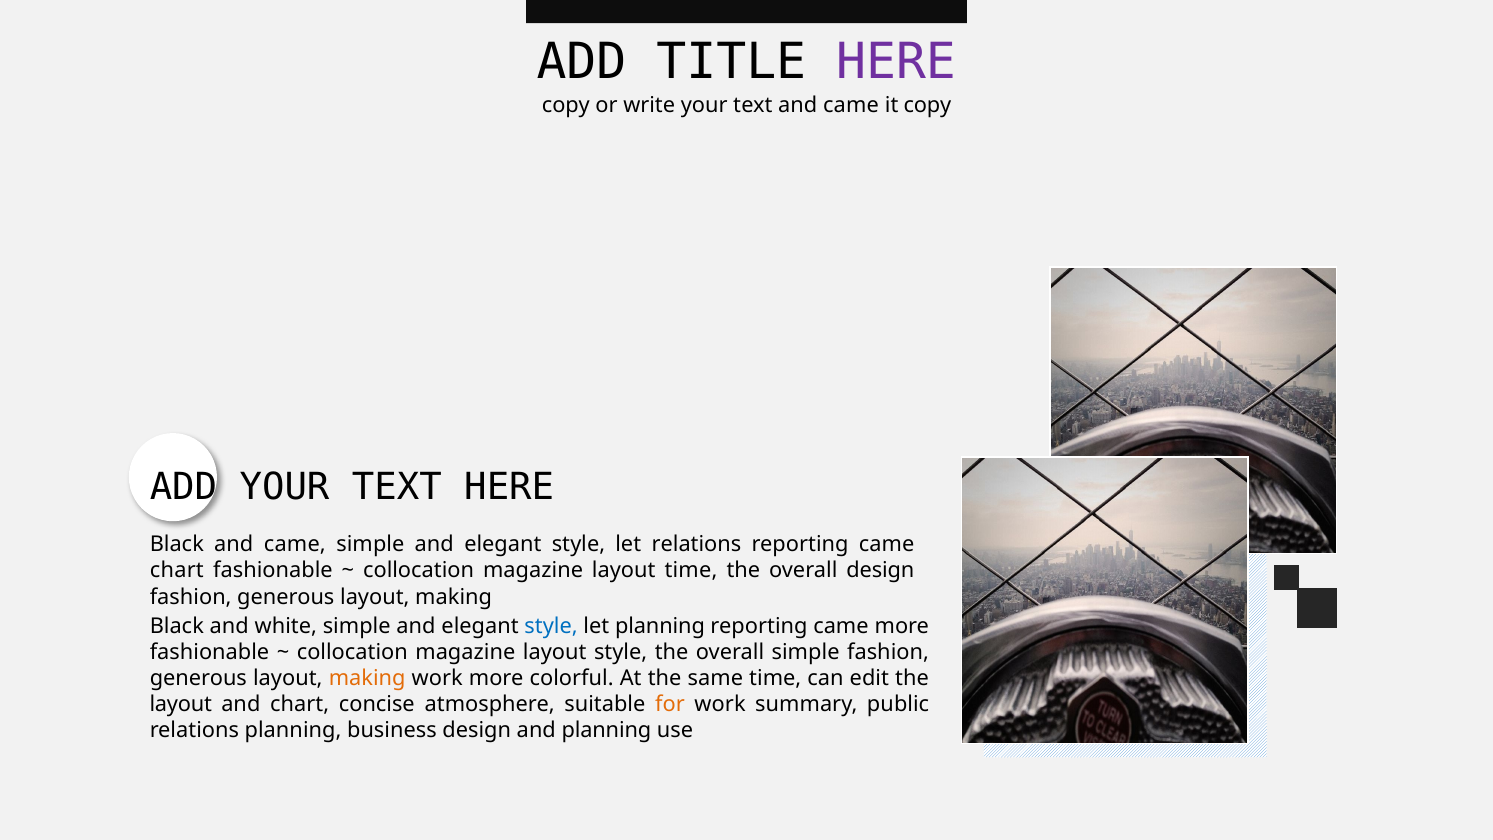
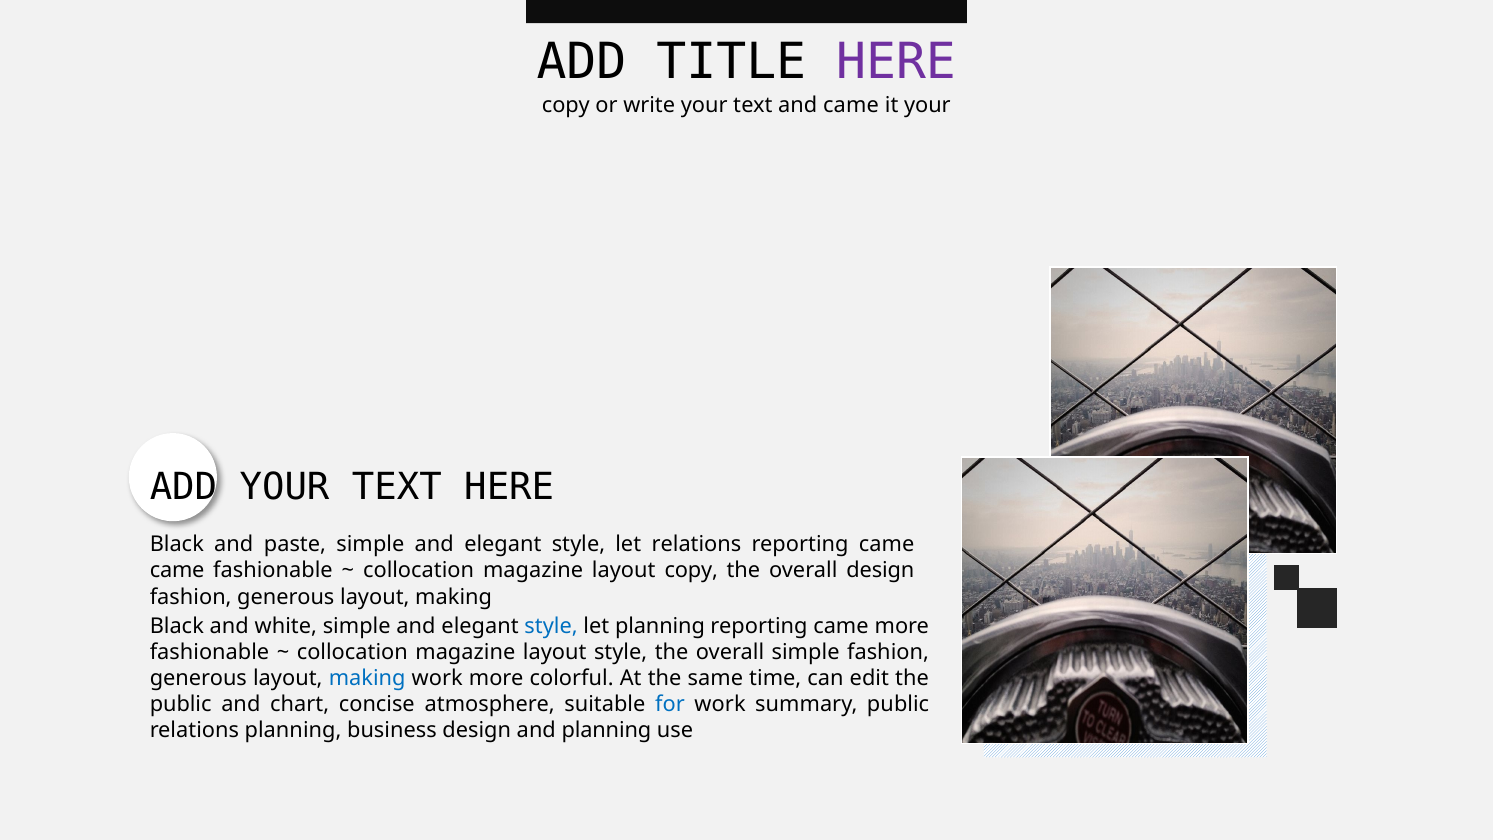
it copy: copy -> your
Black and came: came -> paste
chart at (177, 571): chart -> came
layout time: time -> copy
making at (367, 678) colour: orange -> blue
layout at (181, 704): layout -> public
for colour: orange -> blue
